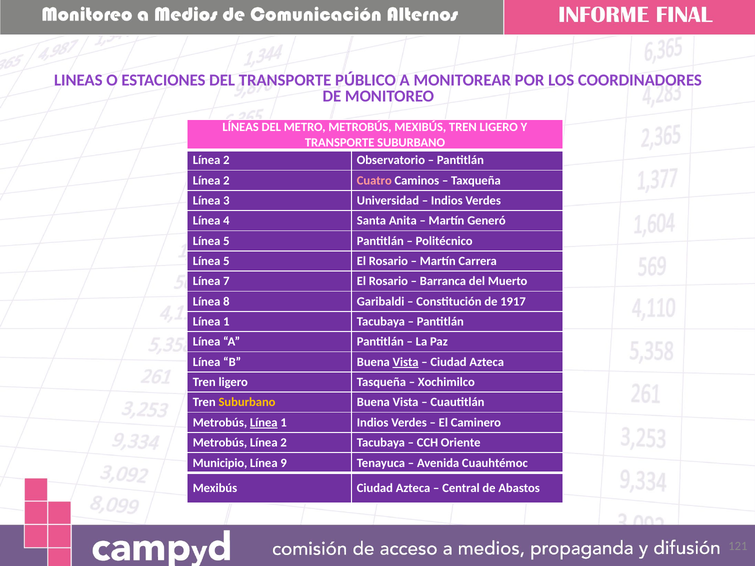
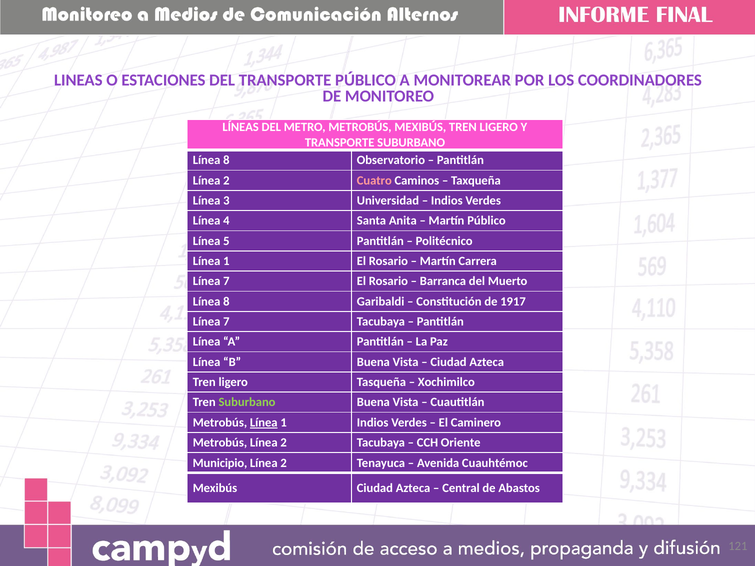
2 at (226, 160): 2 -> 8
Martín Generó: Generó -> Público
5 at (226, 261): 5 -> 1
1 at (226, 322): 1 -> 7
Vista at (406, 362) underline: present -> none
Suburbano at (247, 403) colour: yellow -> light green
9 at (284, 463): 9 -> 2
